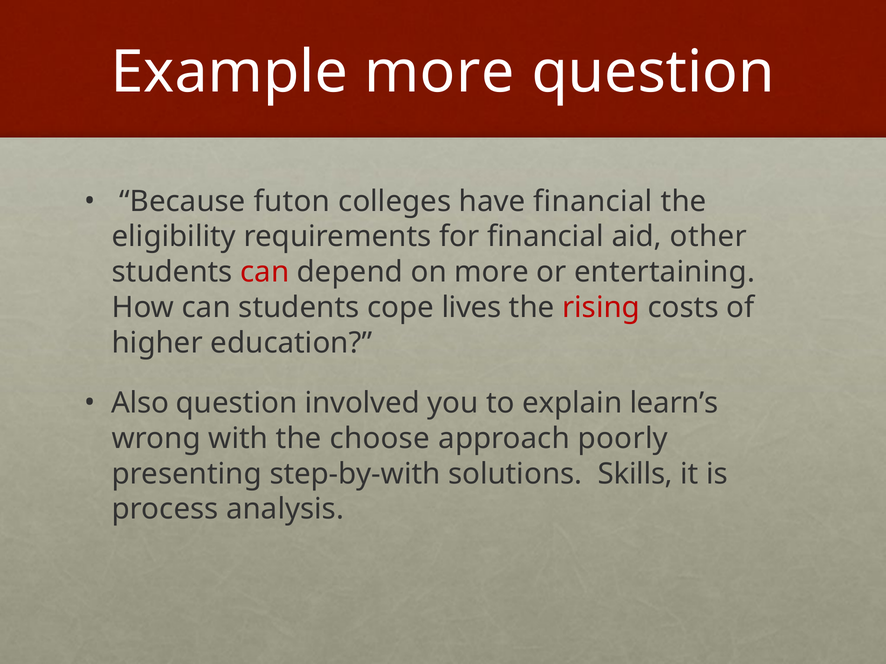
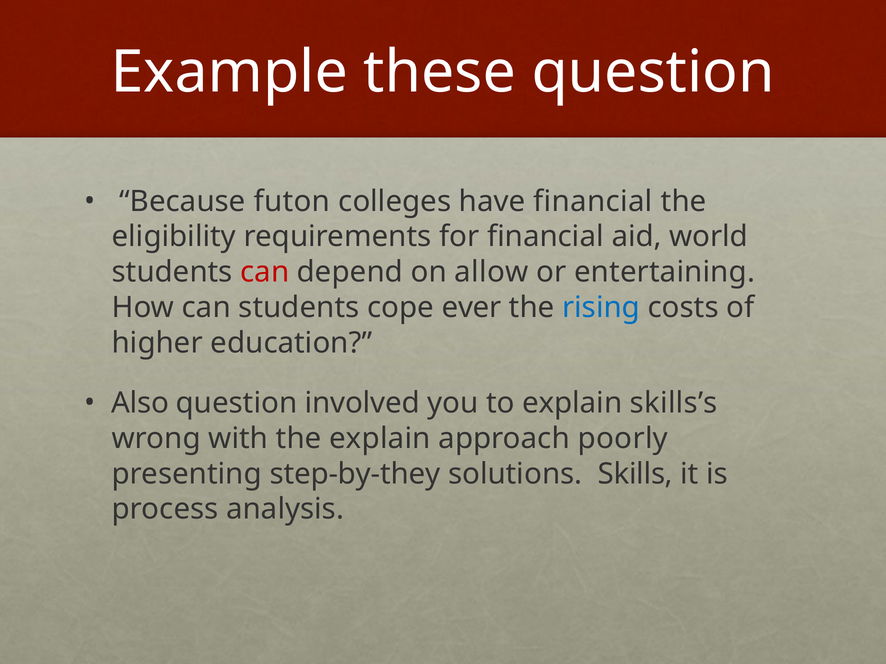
Example more: more -> these
other: other -> world
on more: more -> allow
lives: lives -> ever
rising colour: red -> blue
learn’s: learn’s -> skills’s
the choose: choose -> explain
step-by-with: step-by-with -> step-by-they
